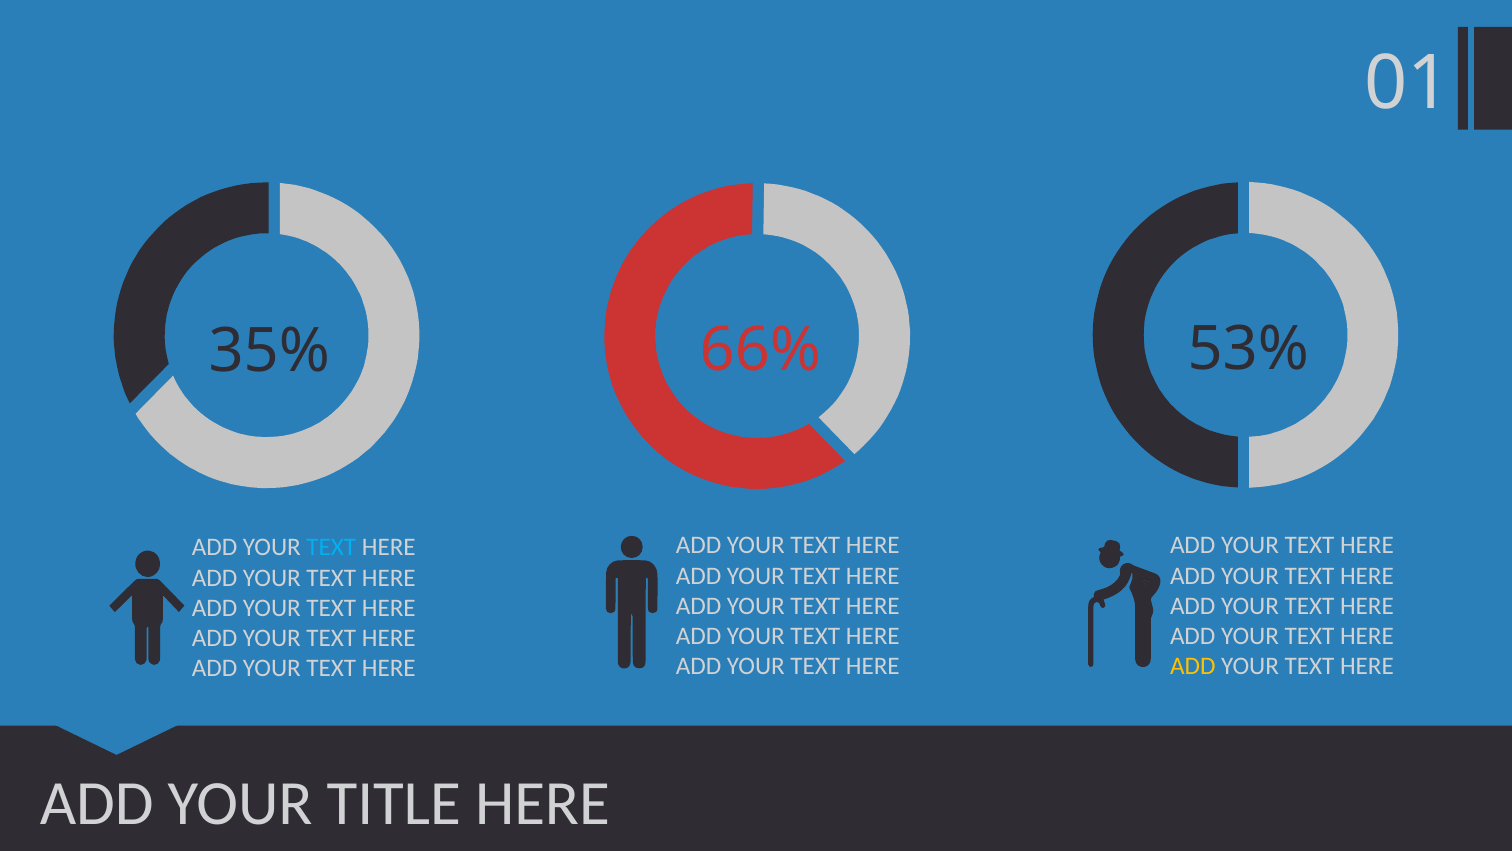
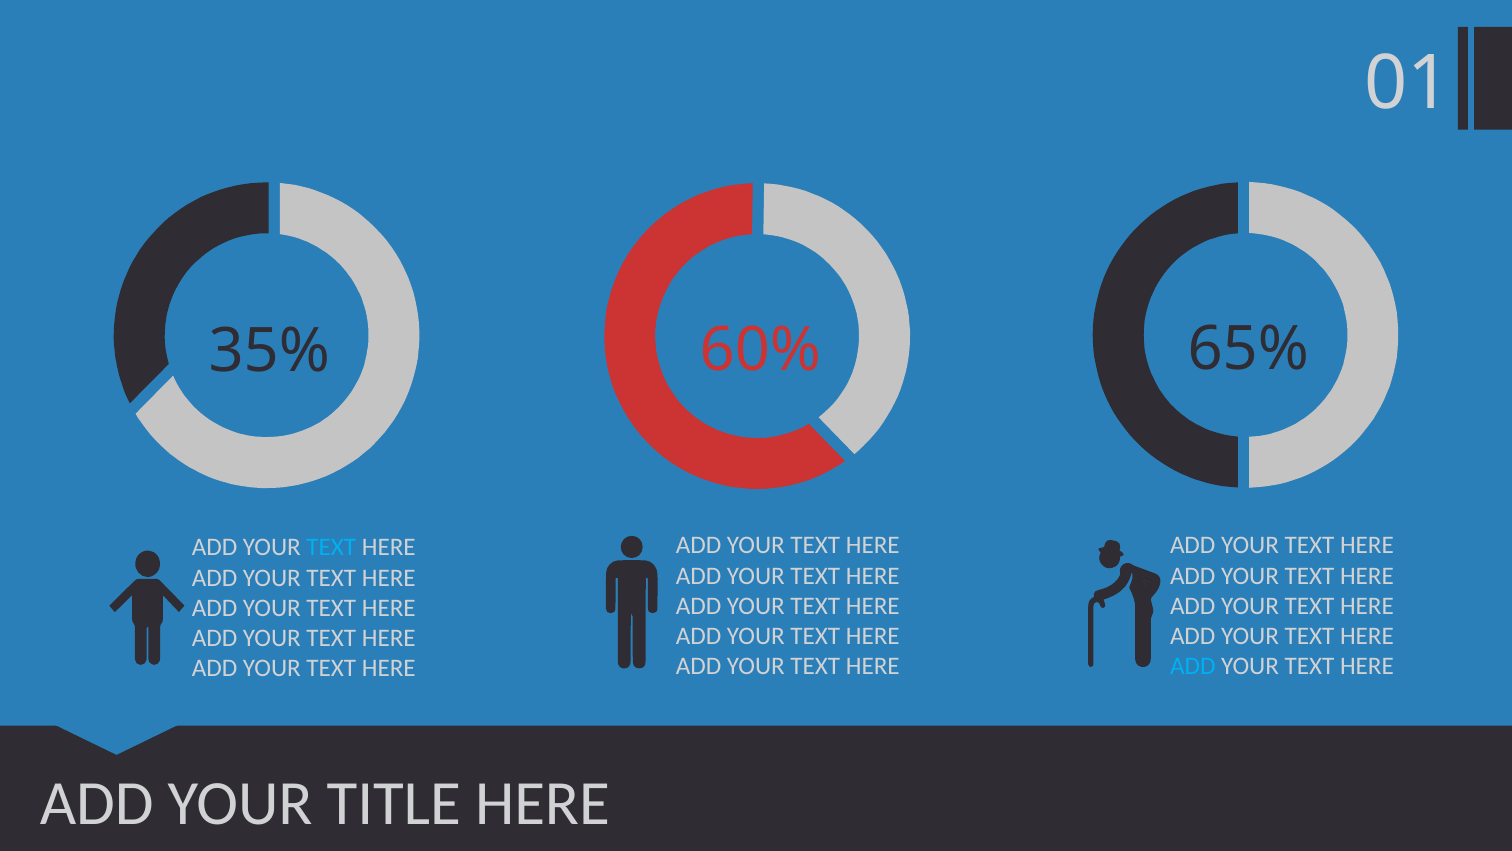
66%: 66% -> 60%
53%: 53% -> 65%
ADD at (1193, 666) colour: yellow -> light blue
